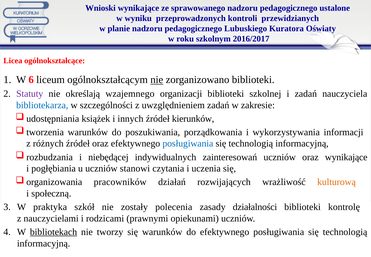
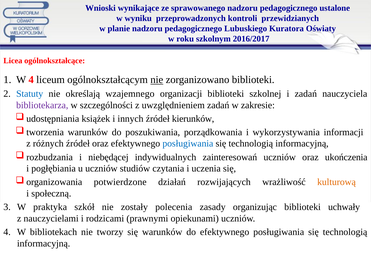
W 6: 6 -> 4
Statuty colour: purple -> blue
bibliotekarza colour: blue -> purple
oraz wynikające: wynikające -> ukończenia
stanowi: stanowi -> studiów
pracowników: pracowników -> potwierdzone
działalności: działalności -> organizując
kontrolę: kontrolę -> uchwały
bibliotekach underline: present -> none
